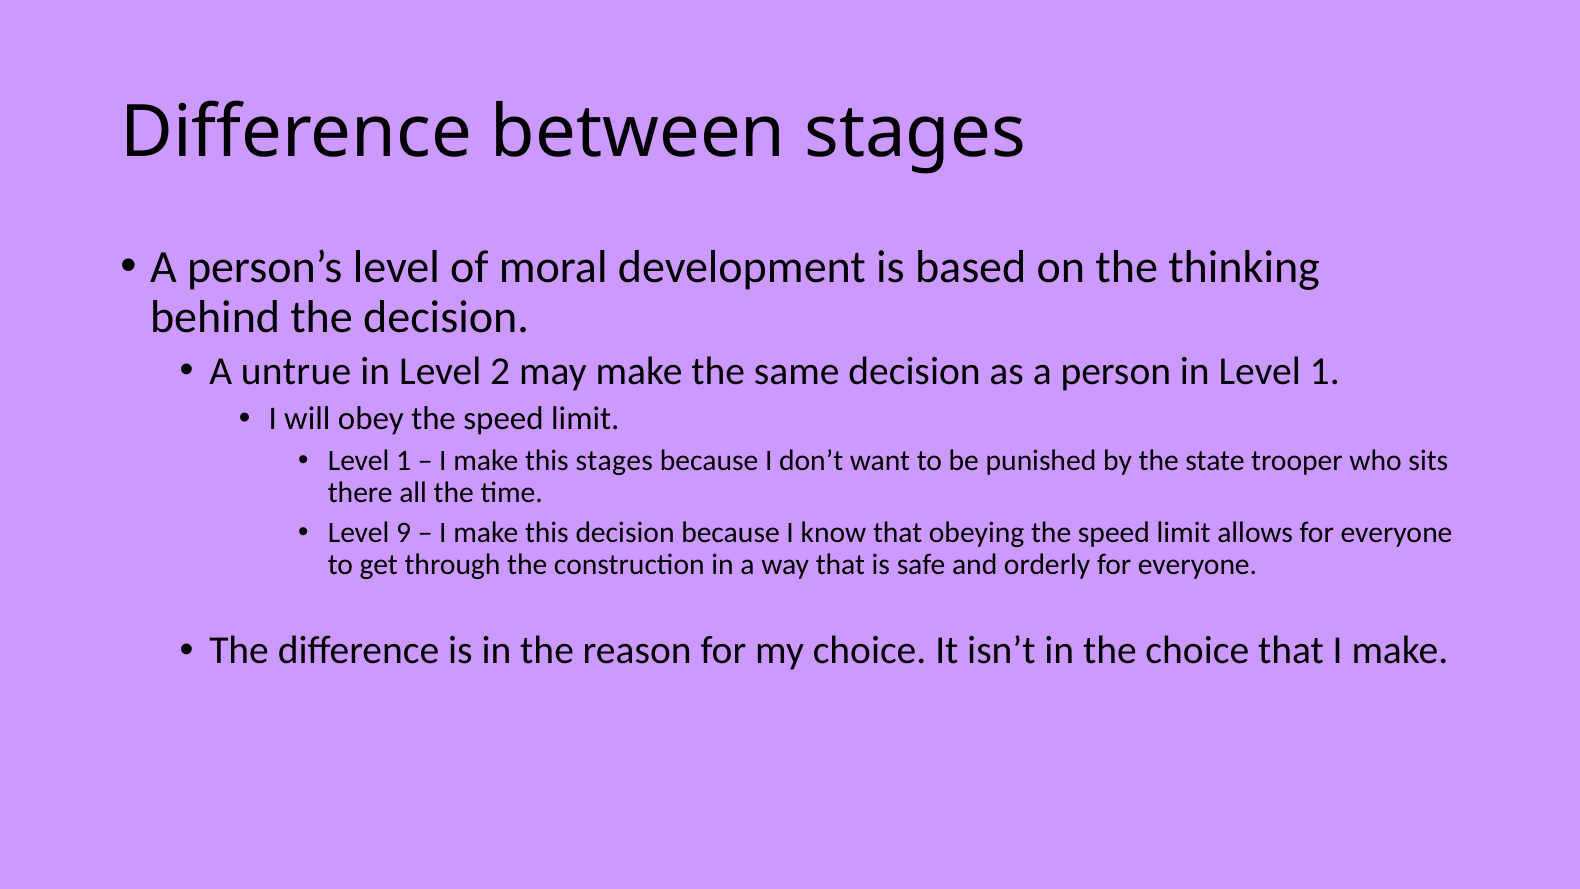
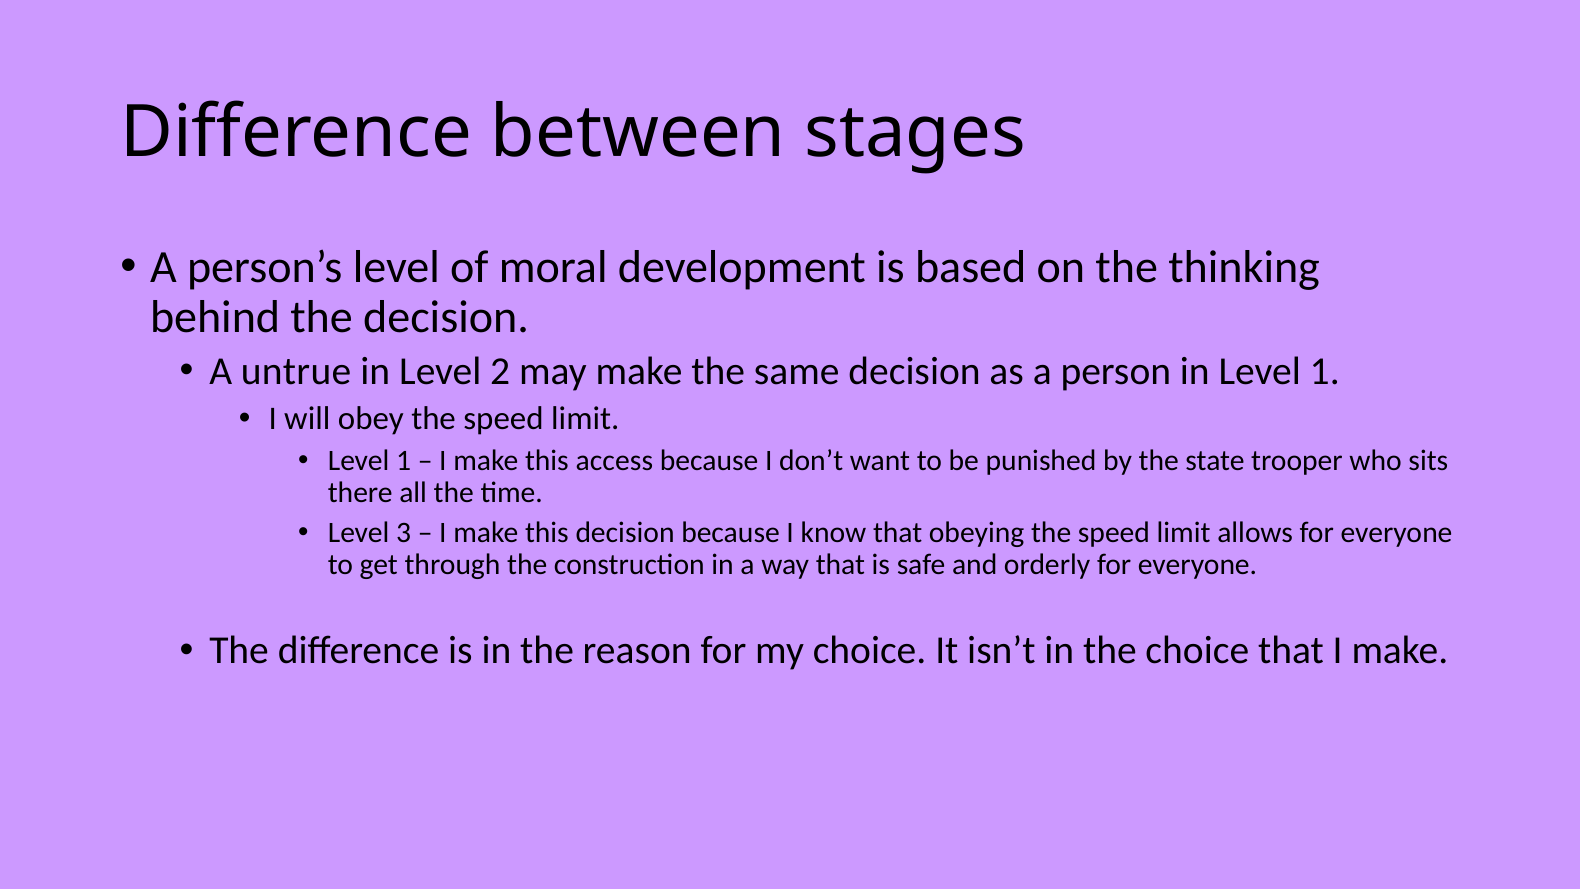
this stages: stages -> access
9: 9 -> 3
